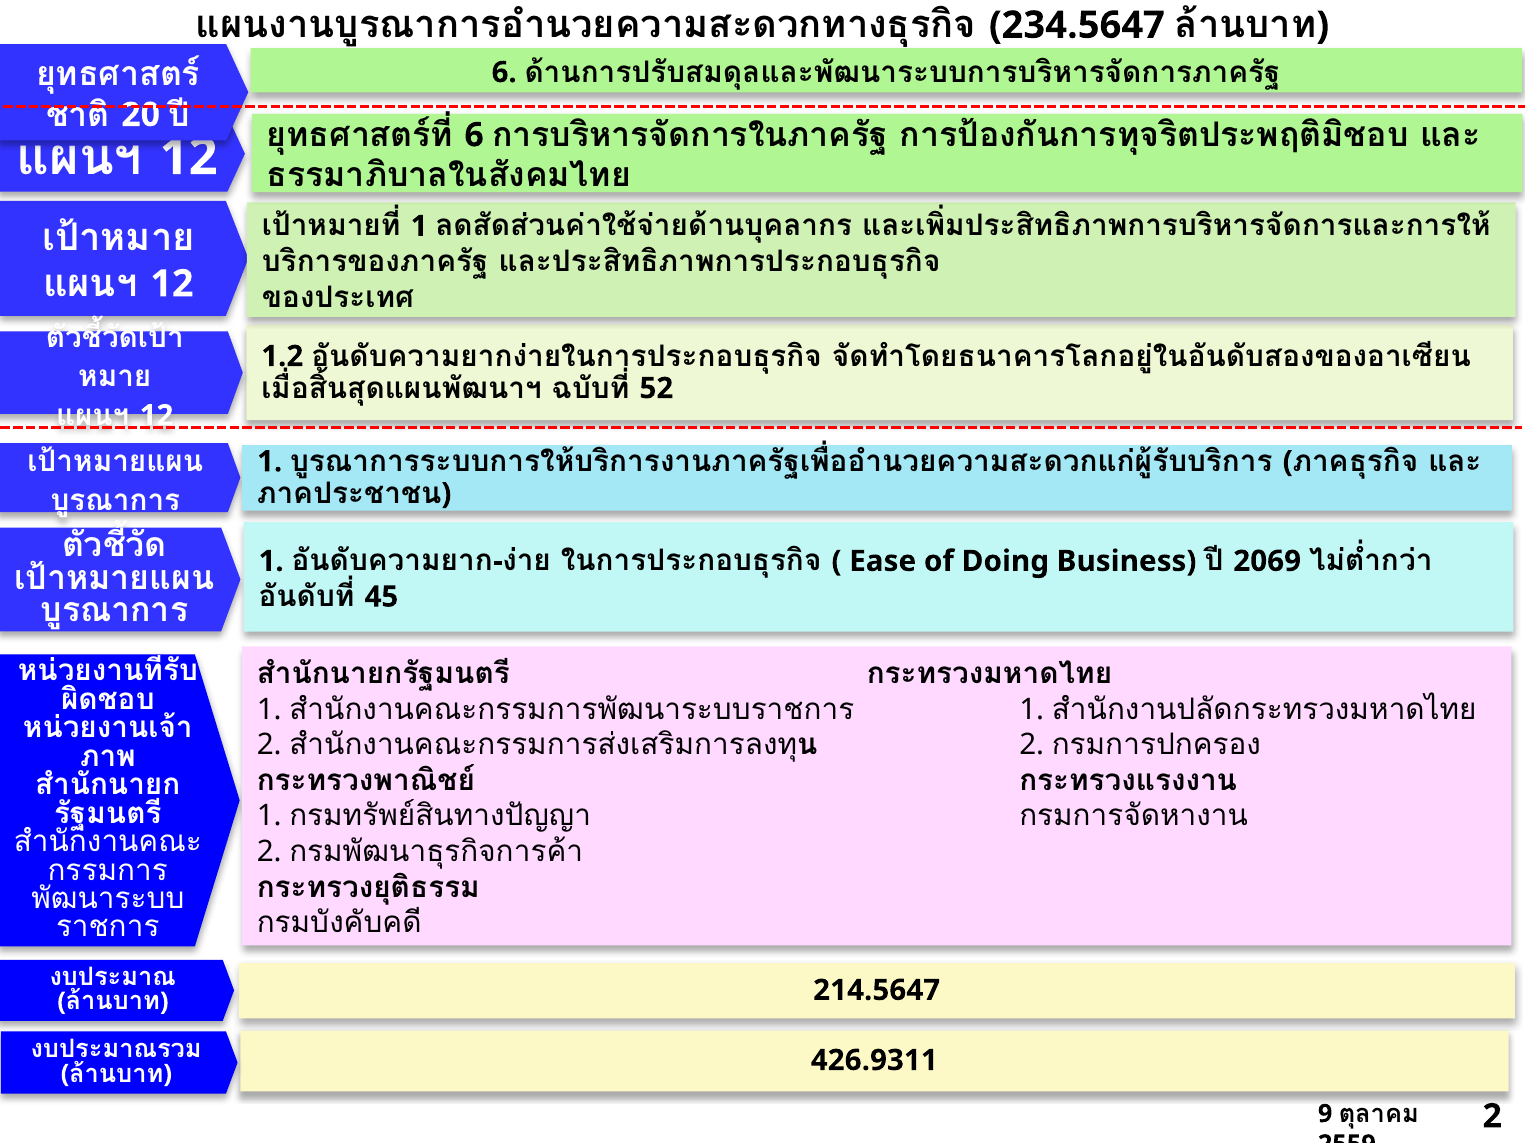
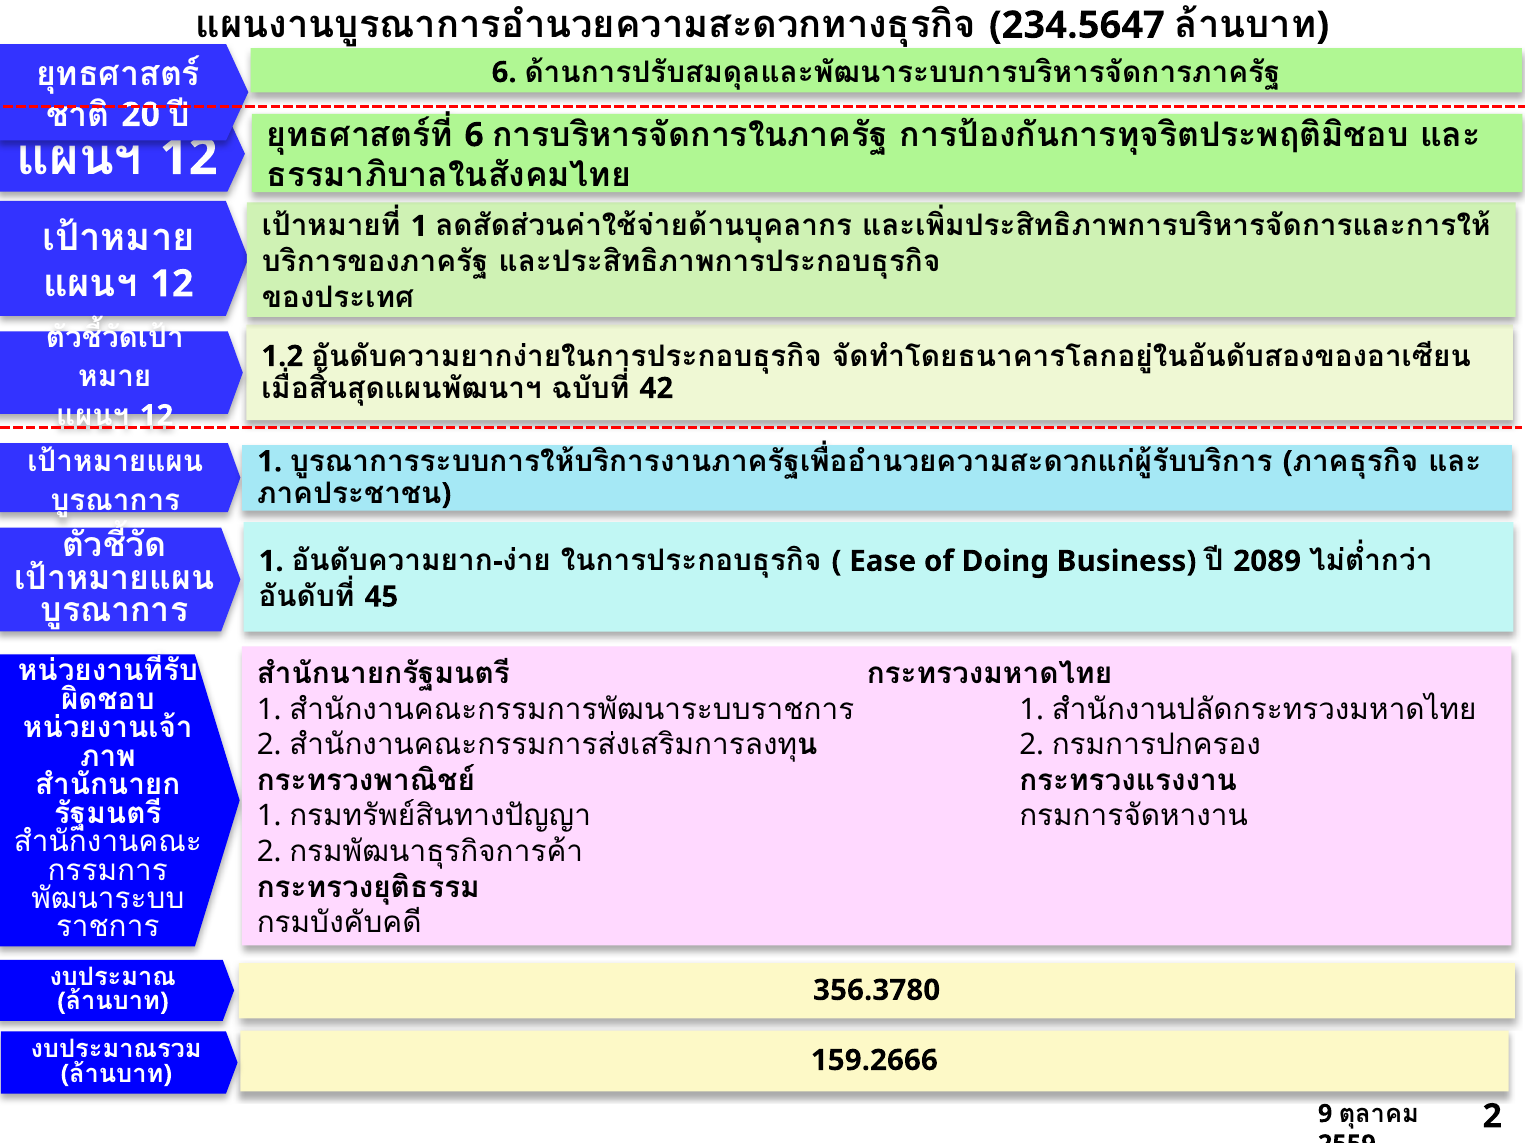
52: 52 -> 42
2069: 2069 -> 2089
214.5647: 214.5647 -> 356.3780
426.9311: 426.9311 -> 159.2666
